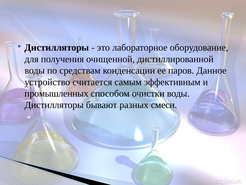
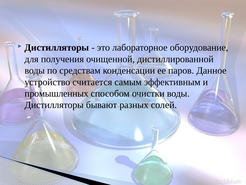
смеси: смеси -> солей
